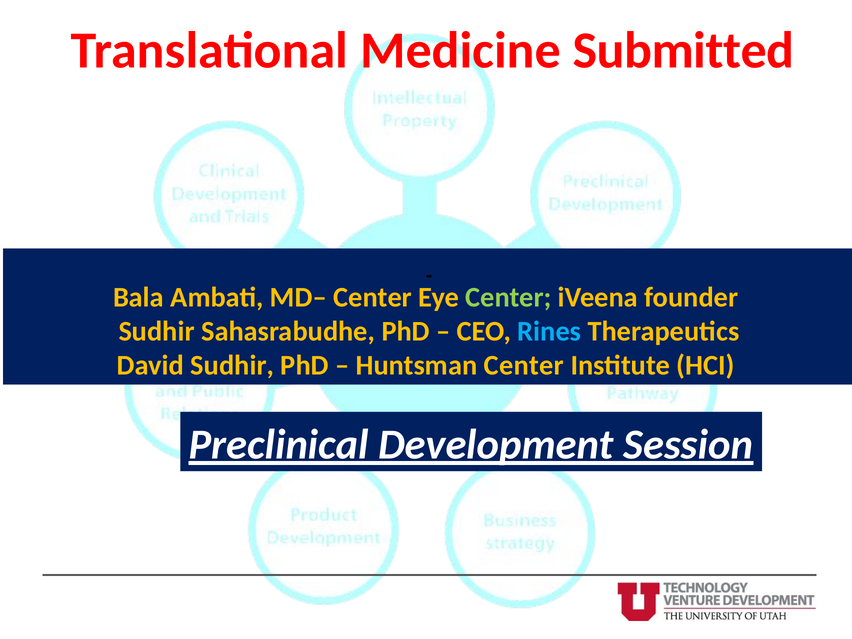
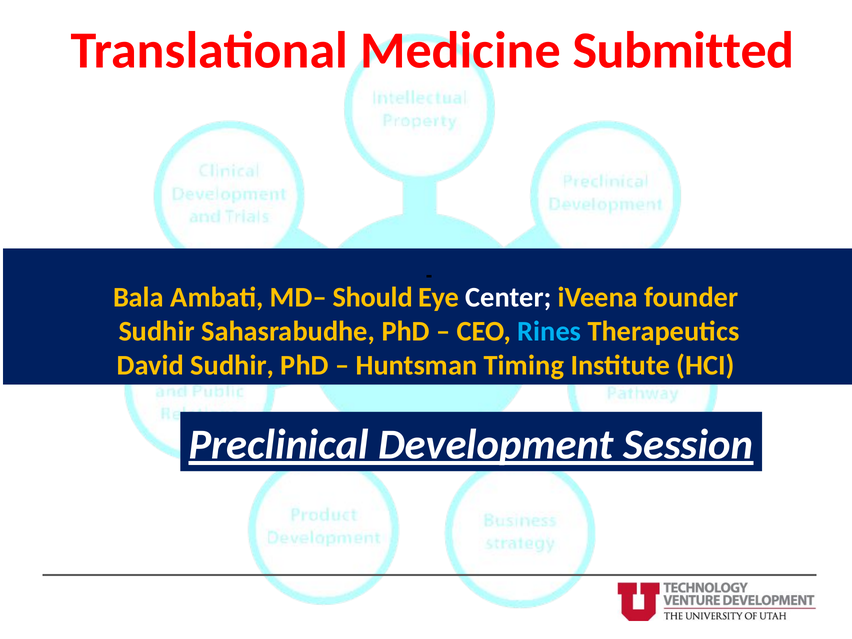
MD– Center: Center -> Should
Center at (508, 297) colour: light green -> white
Huntsman Center: Center -> Timing
